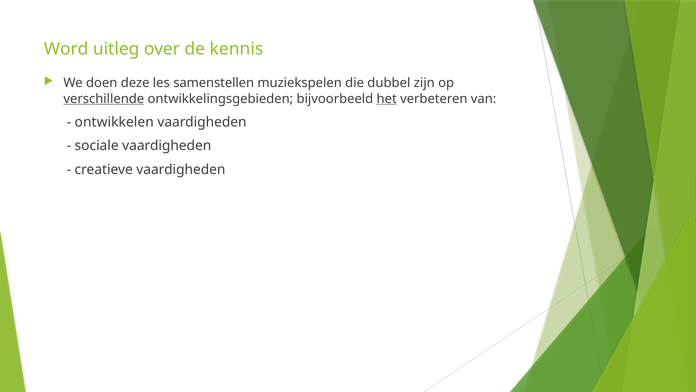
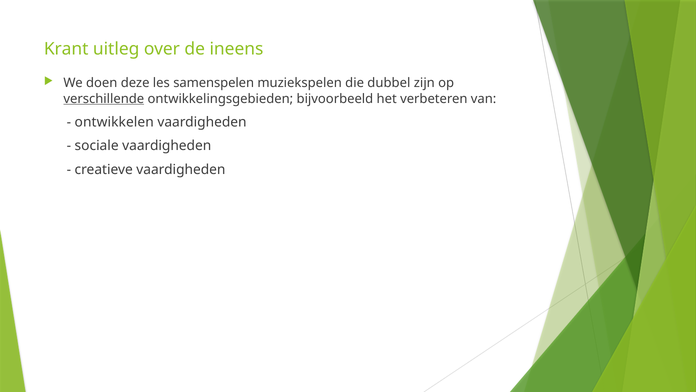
Word: Word -> Krant
kennis: kennis -> ineens
samenstellen: samenstellen -> samenspelen
het underline: present -> none
